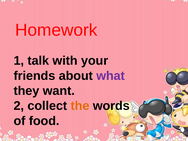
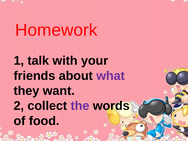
the colour: orange -> purple
